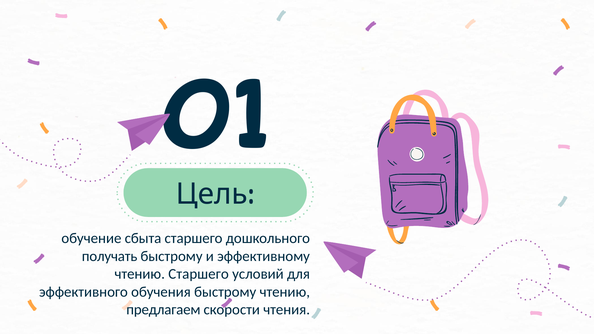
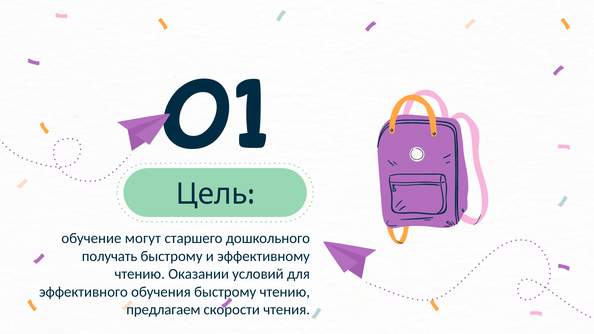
сбыта: сбыта -> могут
чтению Старшего: Старшего -> Оказании
